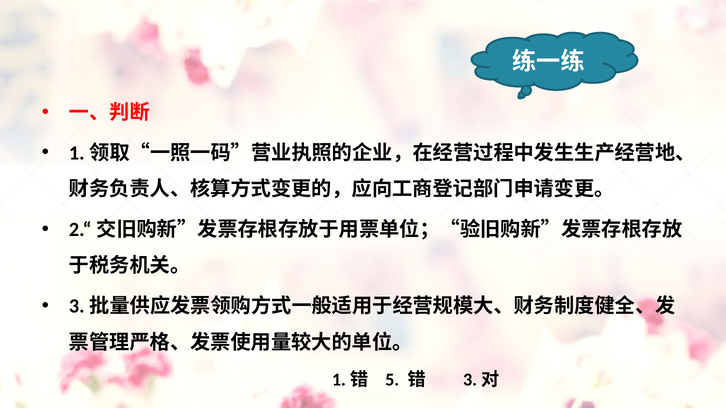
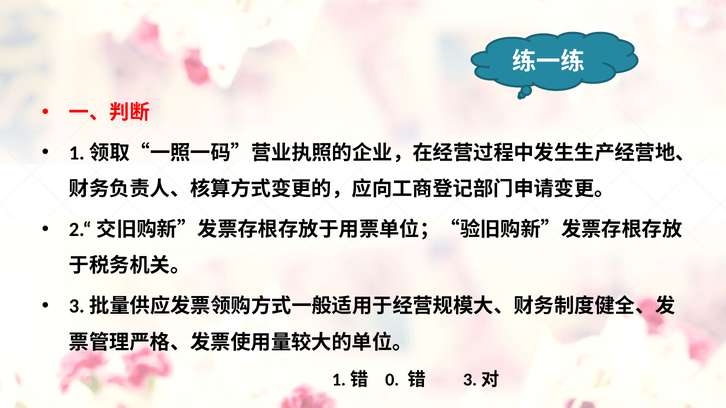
5: 5 -> 0
